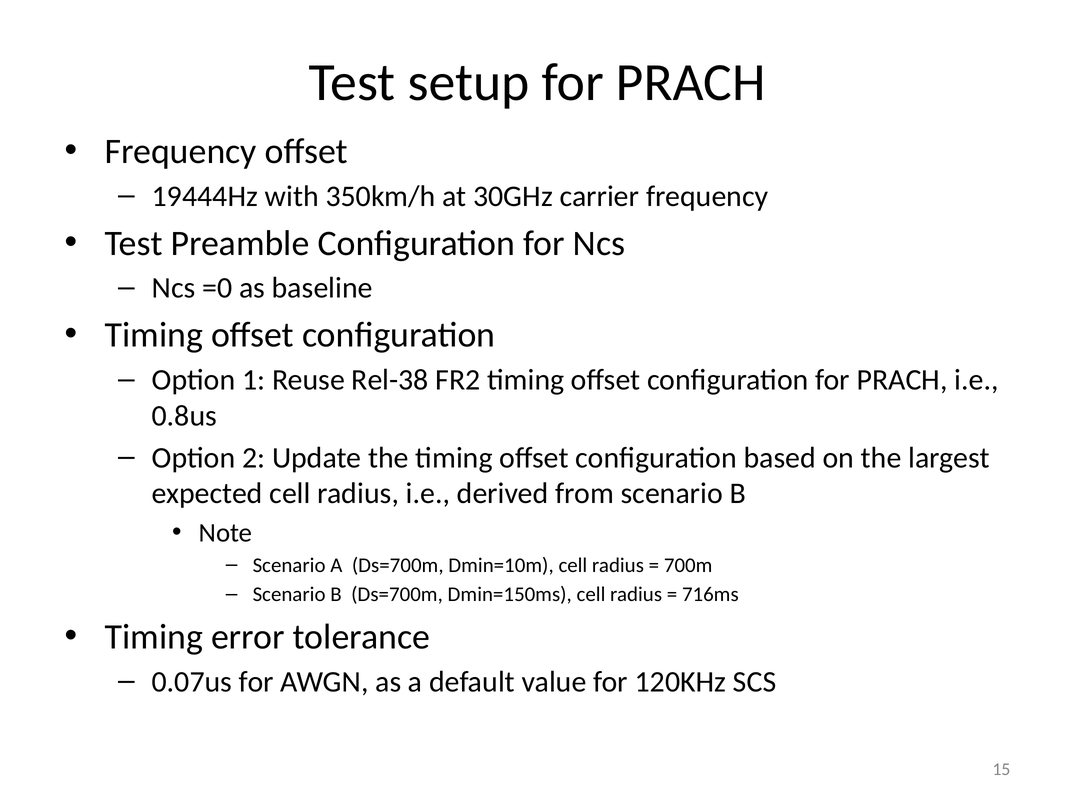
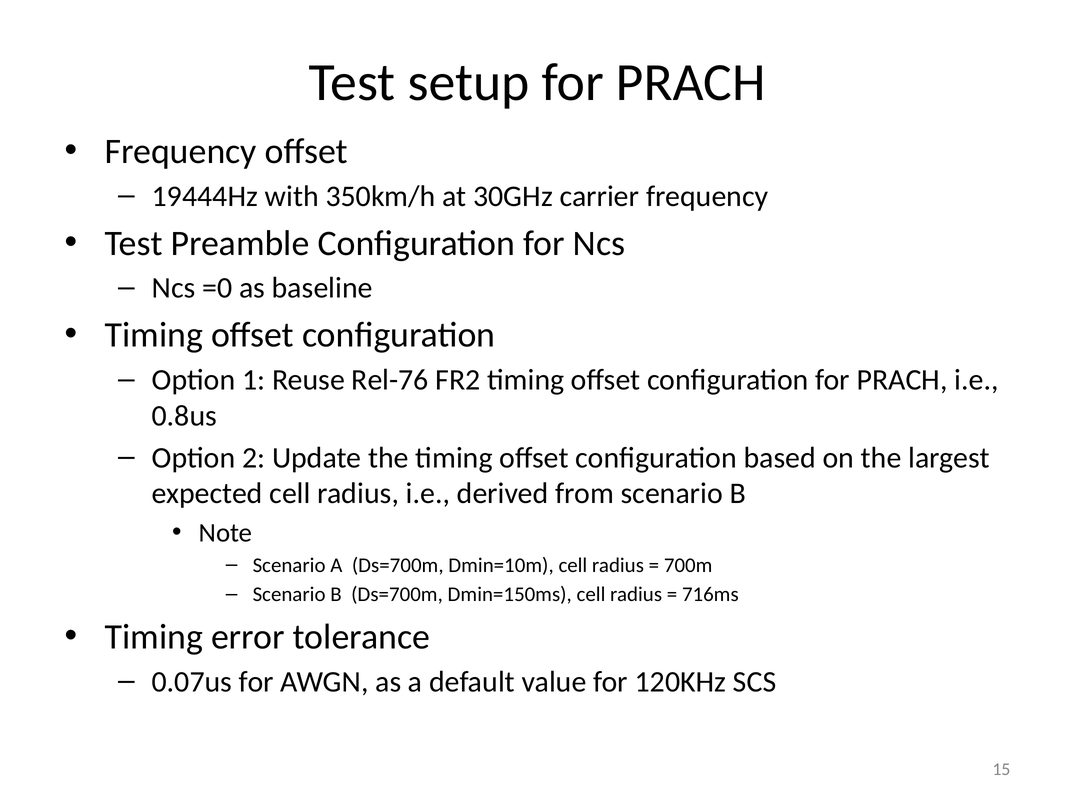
Rel-38: Rel-38 -> Rel-76
